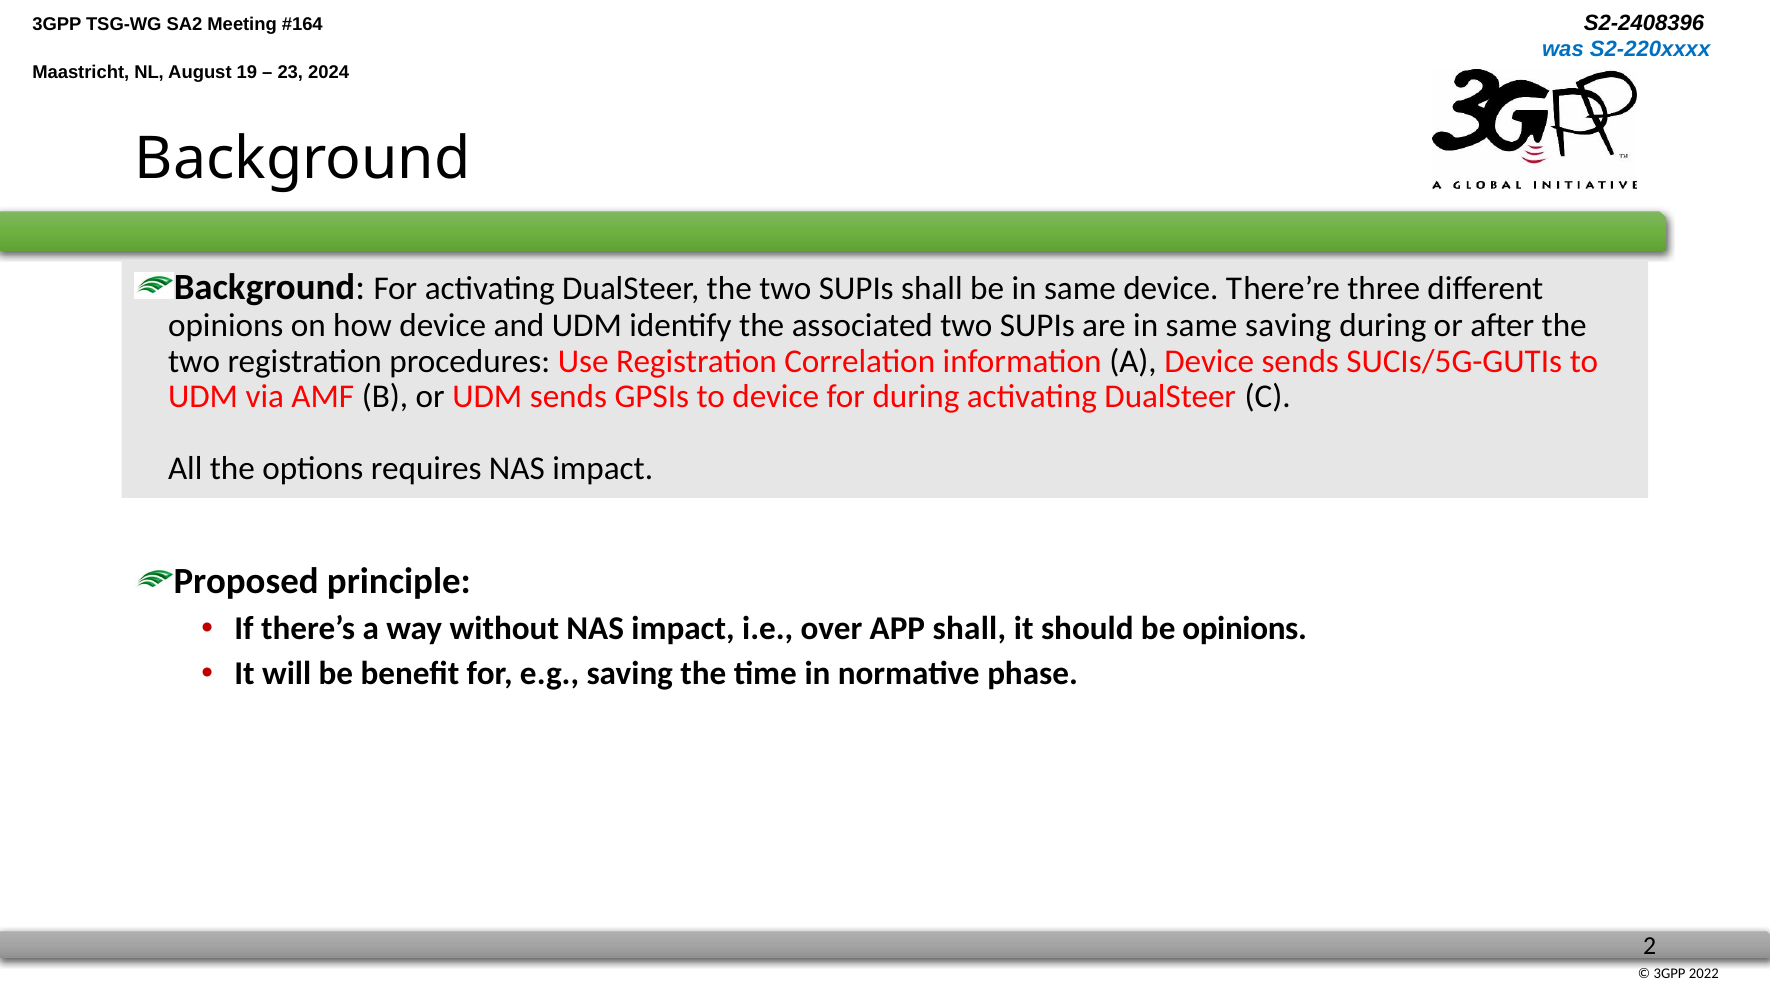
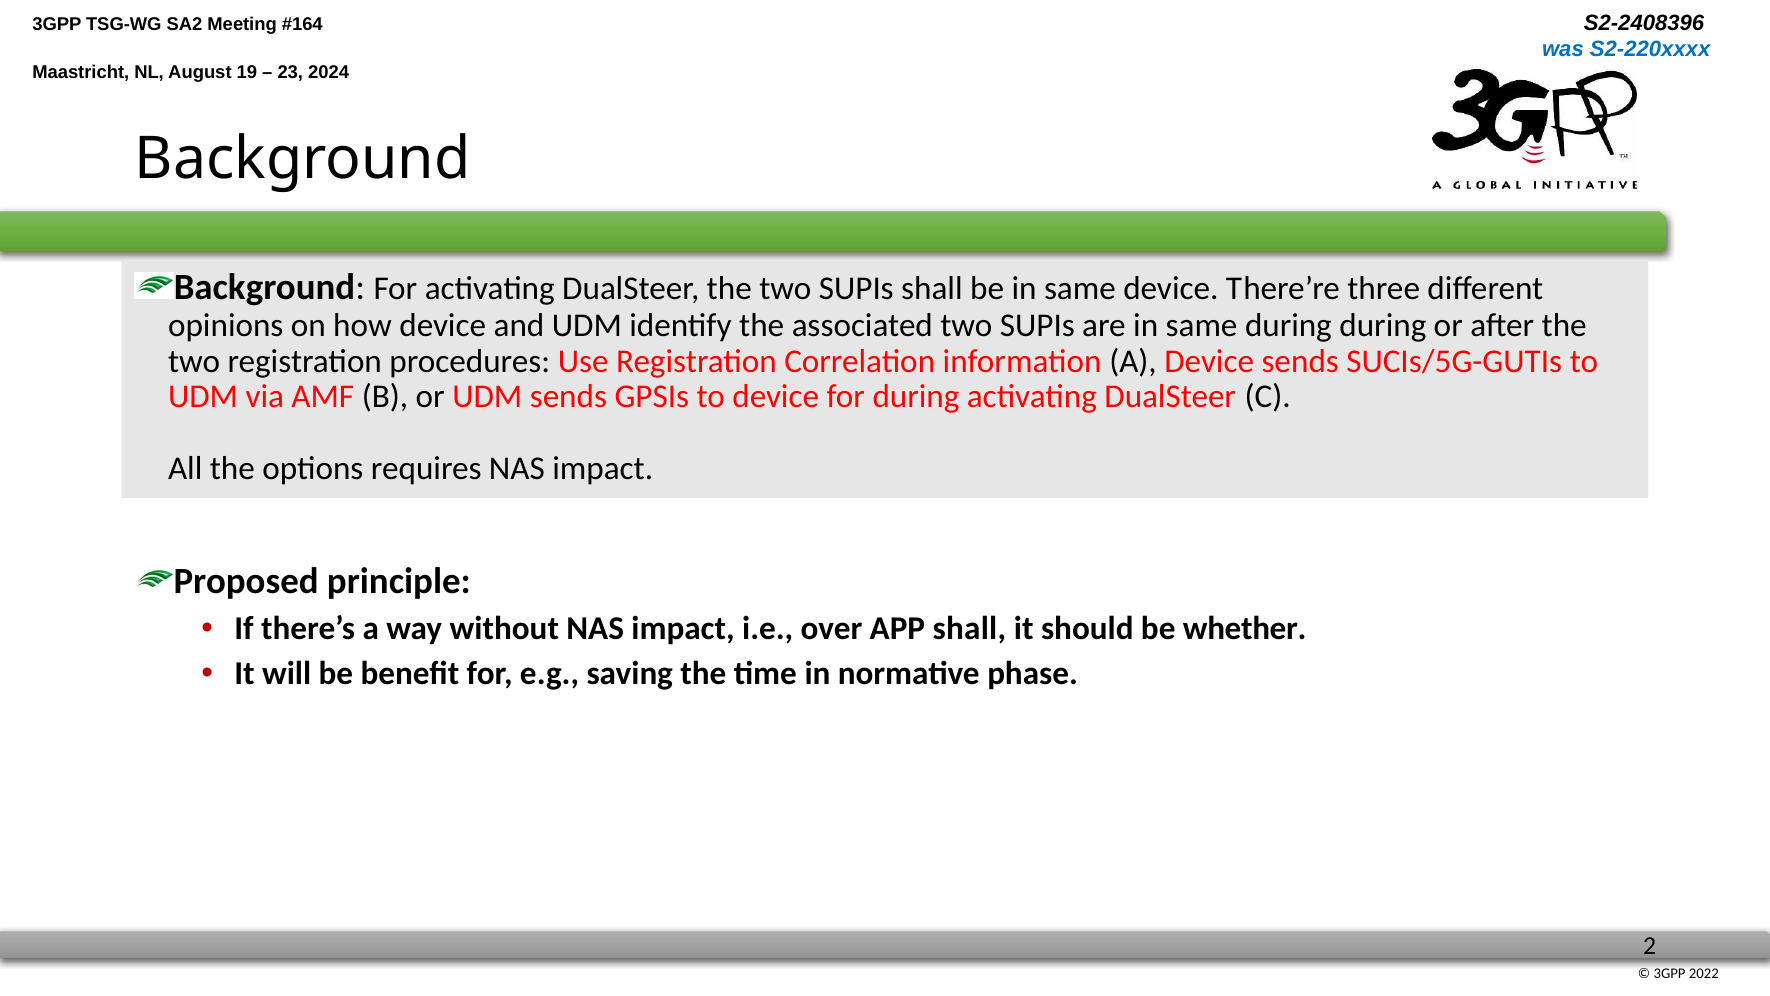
same saving: saving -> during
be opinions: opinions -> whether
